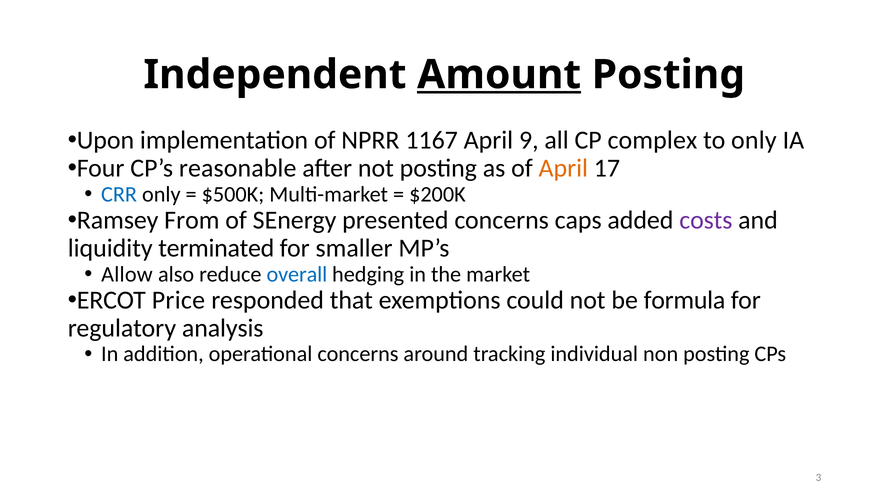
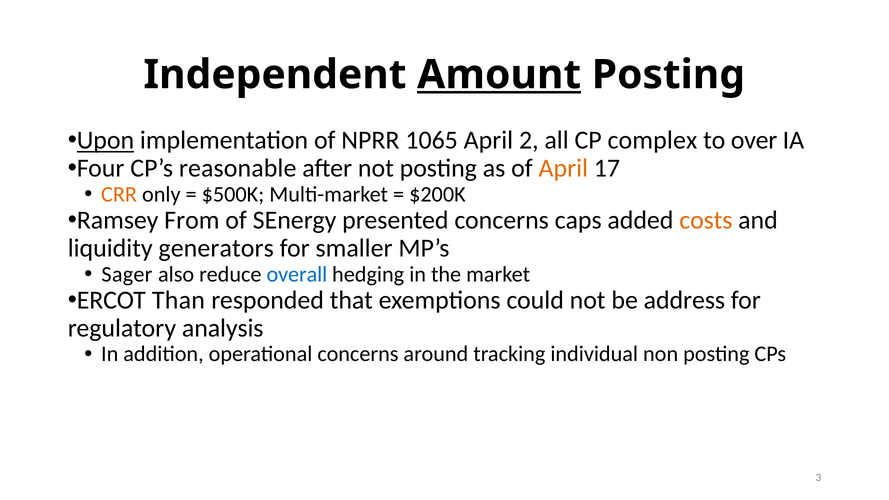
Upon underline: none -> present
1167: 1167 -> 1065
9: 9 -> 2
to only: only -> over
CRR colour: blue -> orange
costs colour: purple -> orange
terminated: terminated -> generators
Allow: Allow -> Sager
Price: Price -> Than
formula: formula -> address
